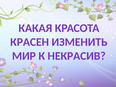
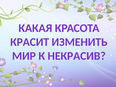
КРАСЕН: КРАСЕН -> КРАСИТ
